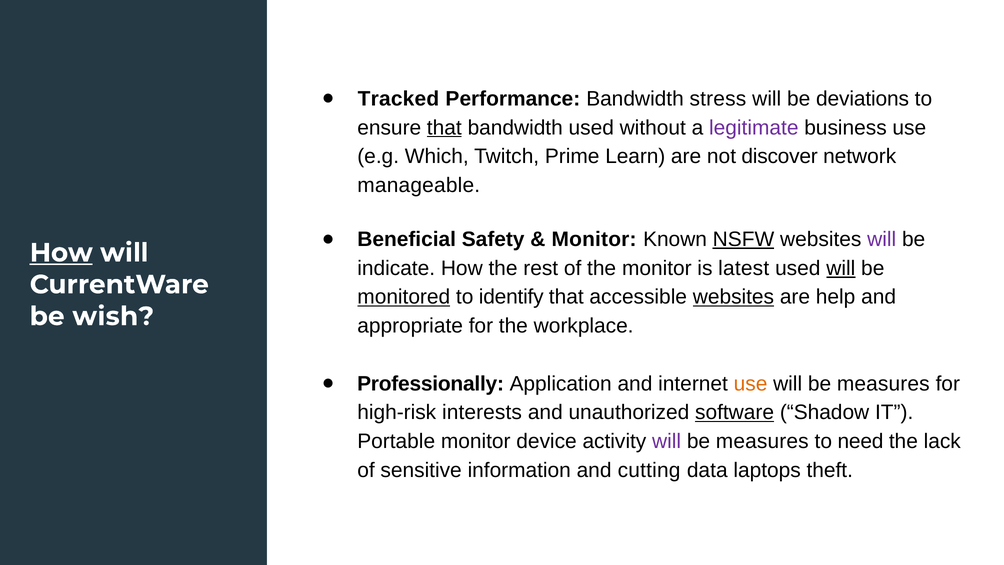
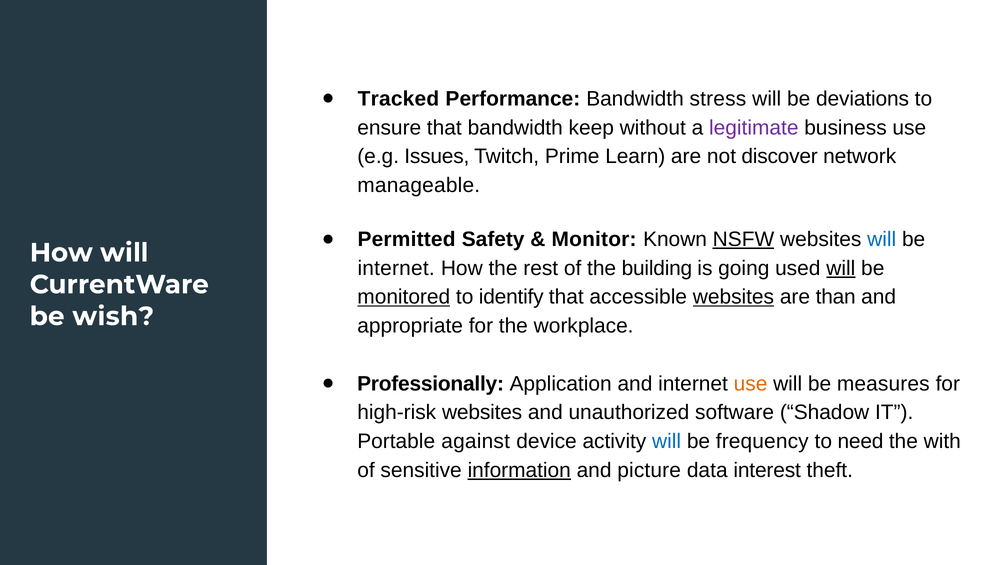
that at (444, 128) underline: present -> none
bandwidth used: used -> keep
Which: Which -> Issues
Beneficial: Beneficial -> Permitted
will at (882, 239) colour: purple -> blue
How at (61, 253) underline: present -> none
indicate at (396, 268): indicate -> internet
the monitor: monitor -> building
latest: latest -> going
help: help -> than
high-risk interests: interests -> websites
software underline: present -> none
Portable monitor: monitor -> against
will at (667, 441) colour: purple -> blue
measures at (762, 441): measures -> frequency
lack: lack -> with
information underline: none -> present
cutting: cutting -> picture
laptops: laptops -> interest
